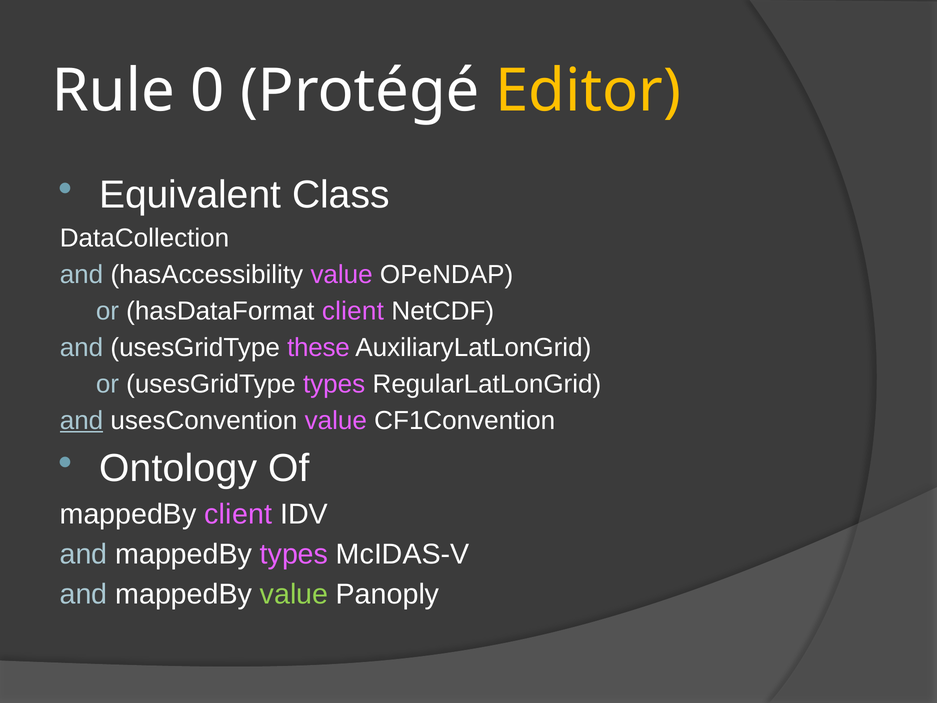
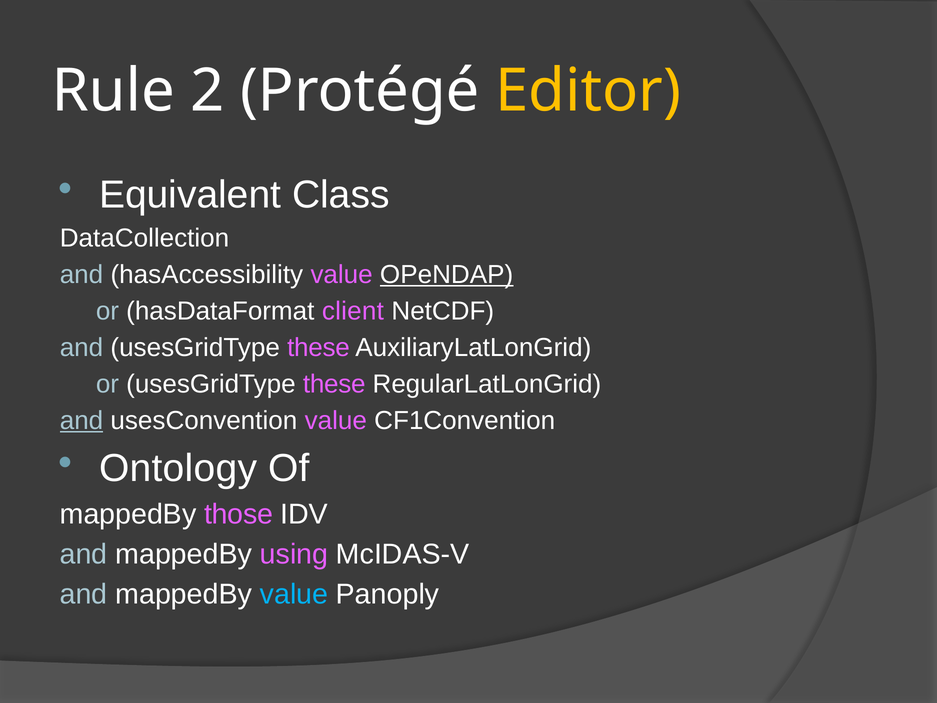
0: 0 -> 2
OPeNDAP underline: none -> present
or usesGridType types: types -> these
mappedBy client: client -> those
mappedBy types: types -> using
value at (294, 594) colour: light green -> light blue
